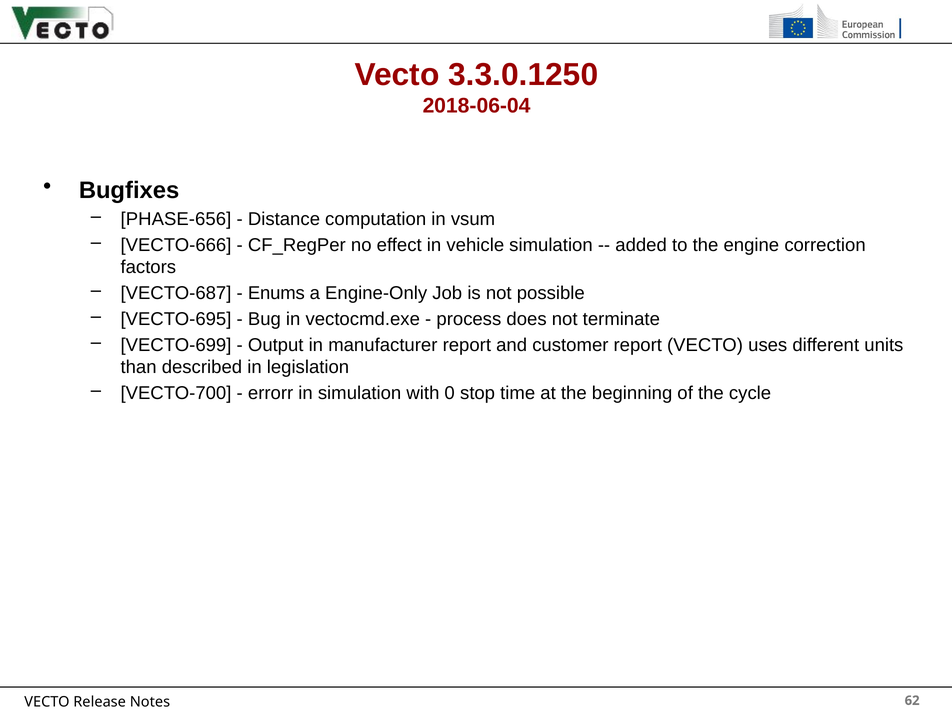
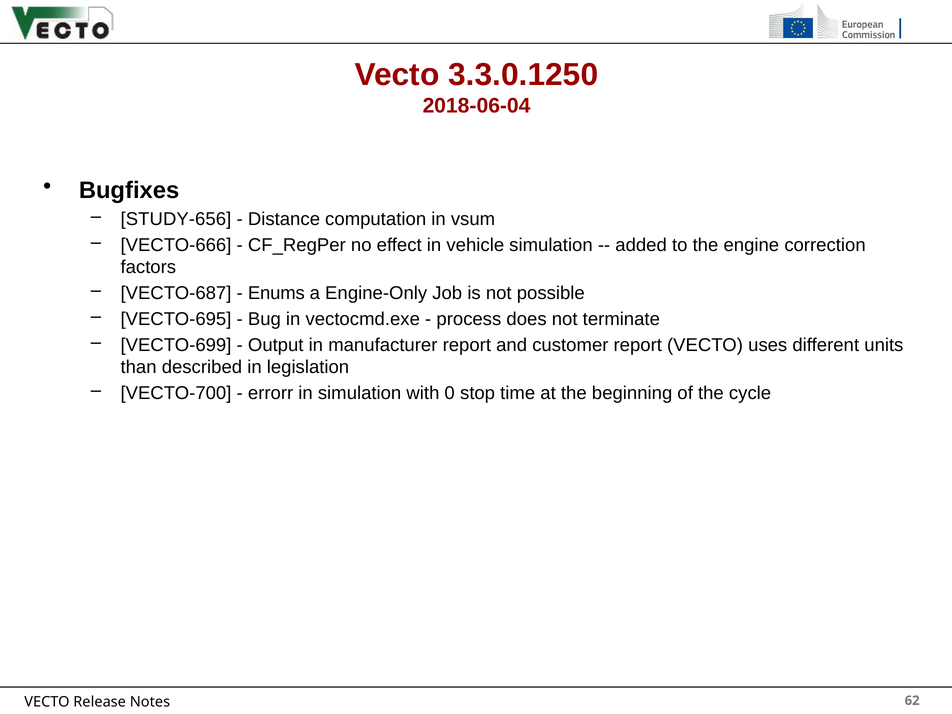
PHASE-656: PHASE-656 -> STUDY-656
